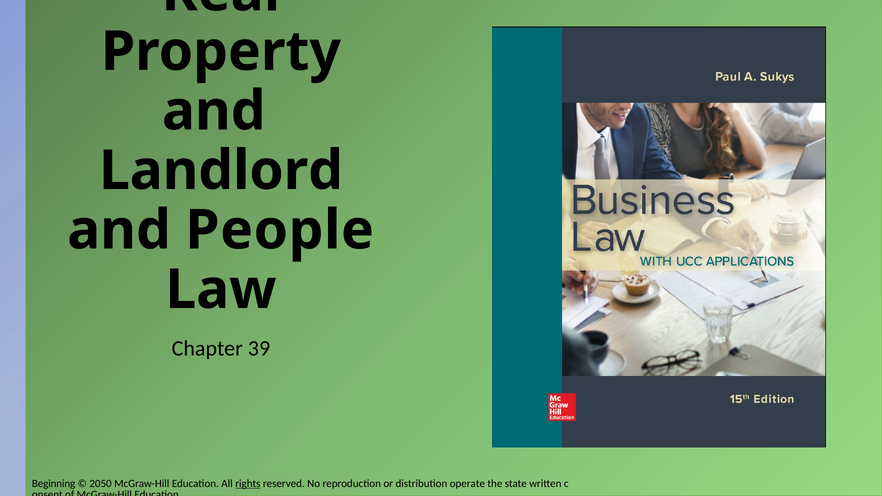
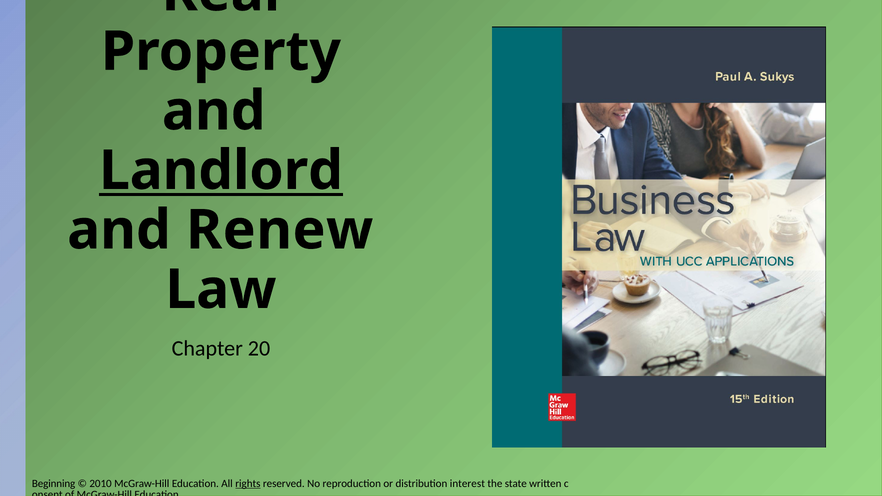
Landlord underline: none -> present
People: People -> Renew
39: 39 -> 20
2050: 2050 -> 2010
operate: operate -> interest
